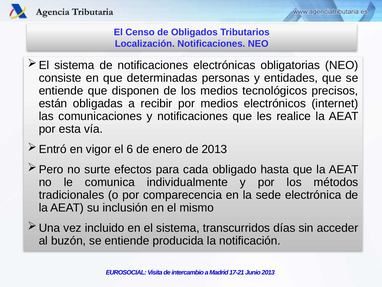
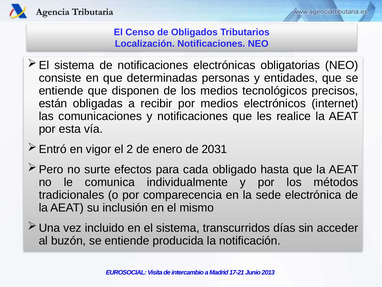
6: 6 -> 2
de 2013: 2013 -> 2031
